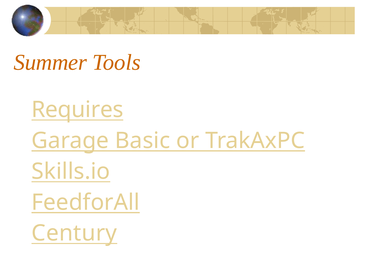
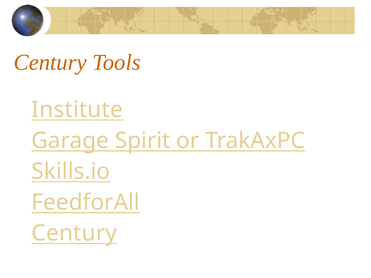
Summer at (50, 63): Summer -> Century
Requires: Requires -> Institute
Basic: Basic -> Spirit
